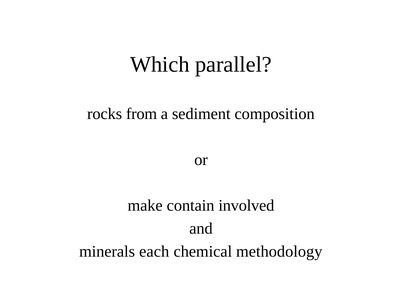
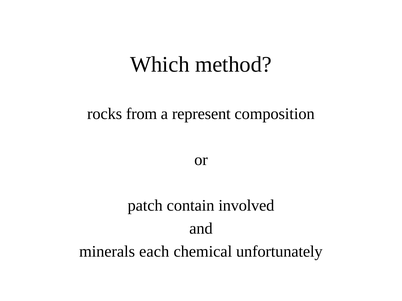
parallel: parallel -> method
sediment: sediment -> represent
make: make -> patch
methodology: methodology -> unfortunately
